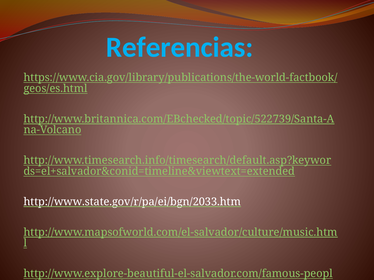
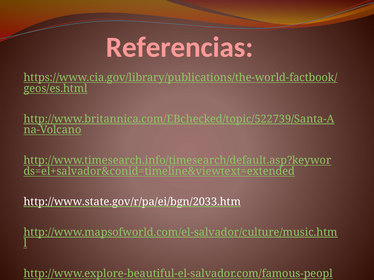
Referencias colour: light blue -> pink
